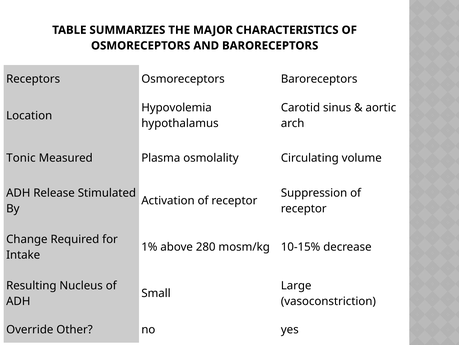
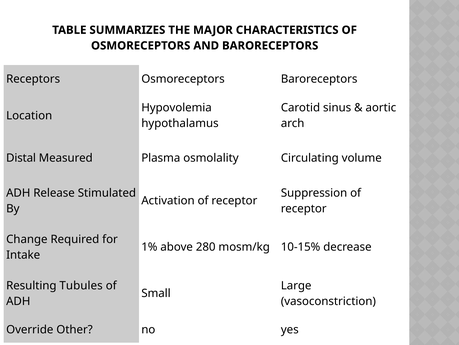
Tonic: Tonic -> Distal
Nucleus: Nucleus -> Tubules
